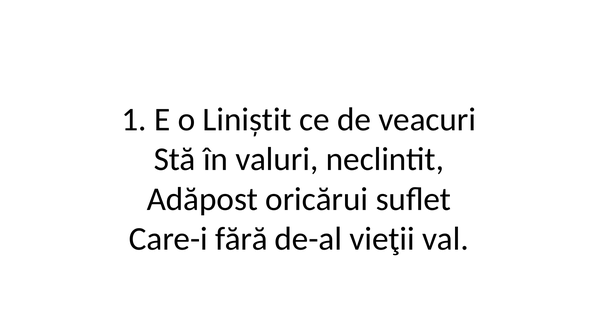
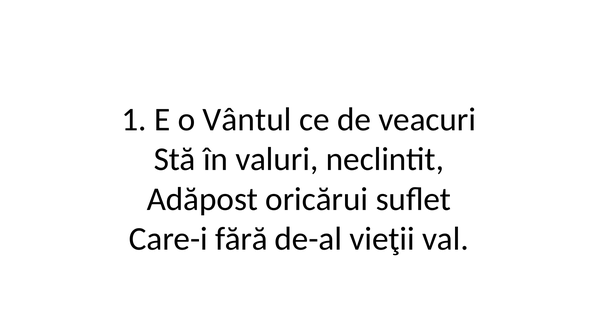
Liniștit: Liniștit -> Vântul
